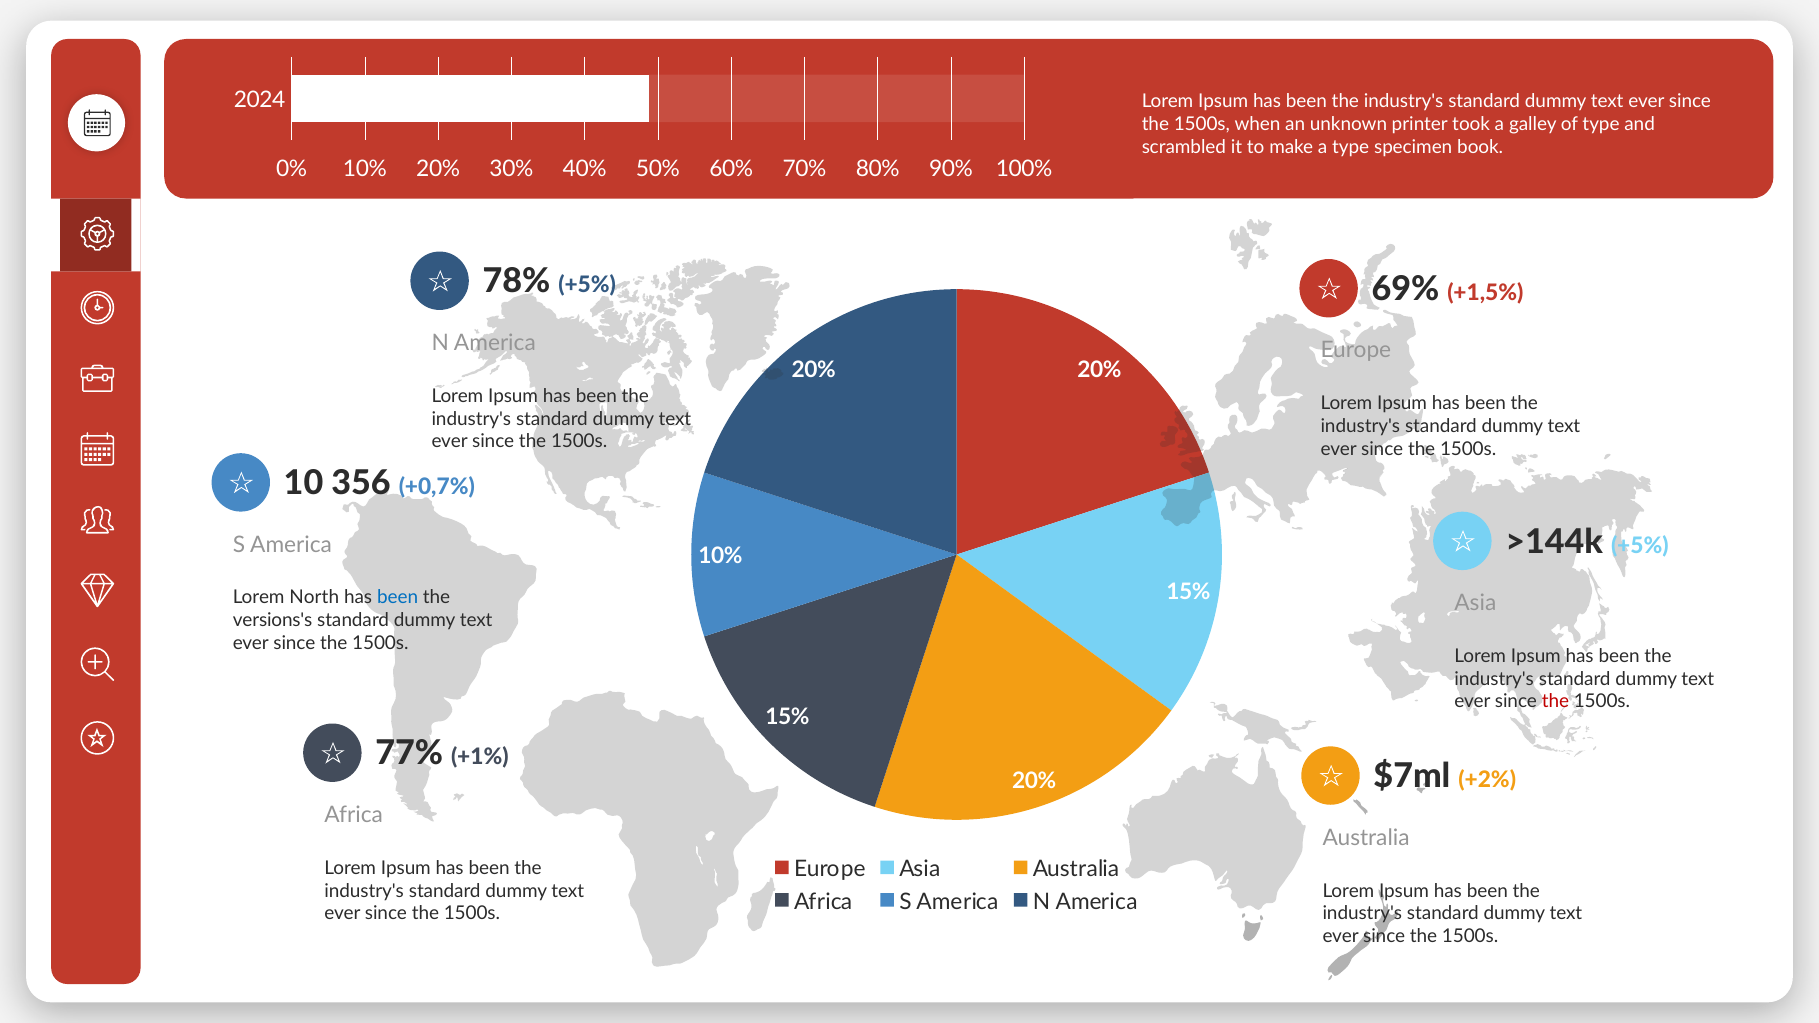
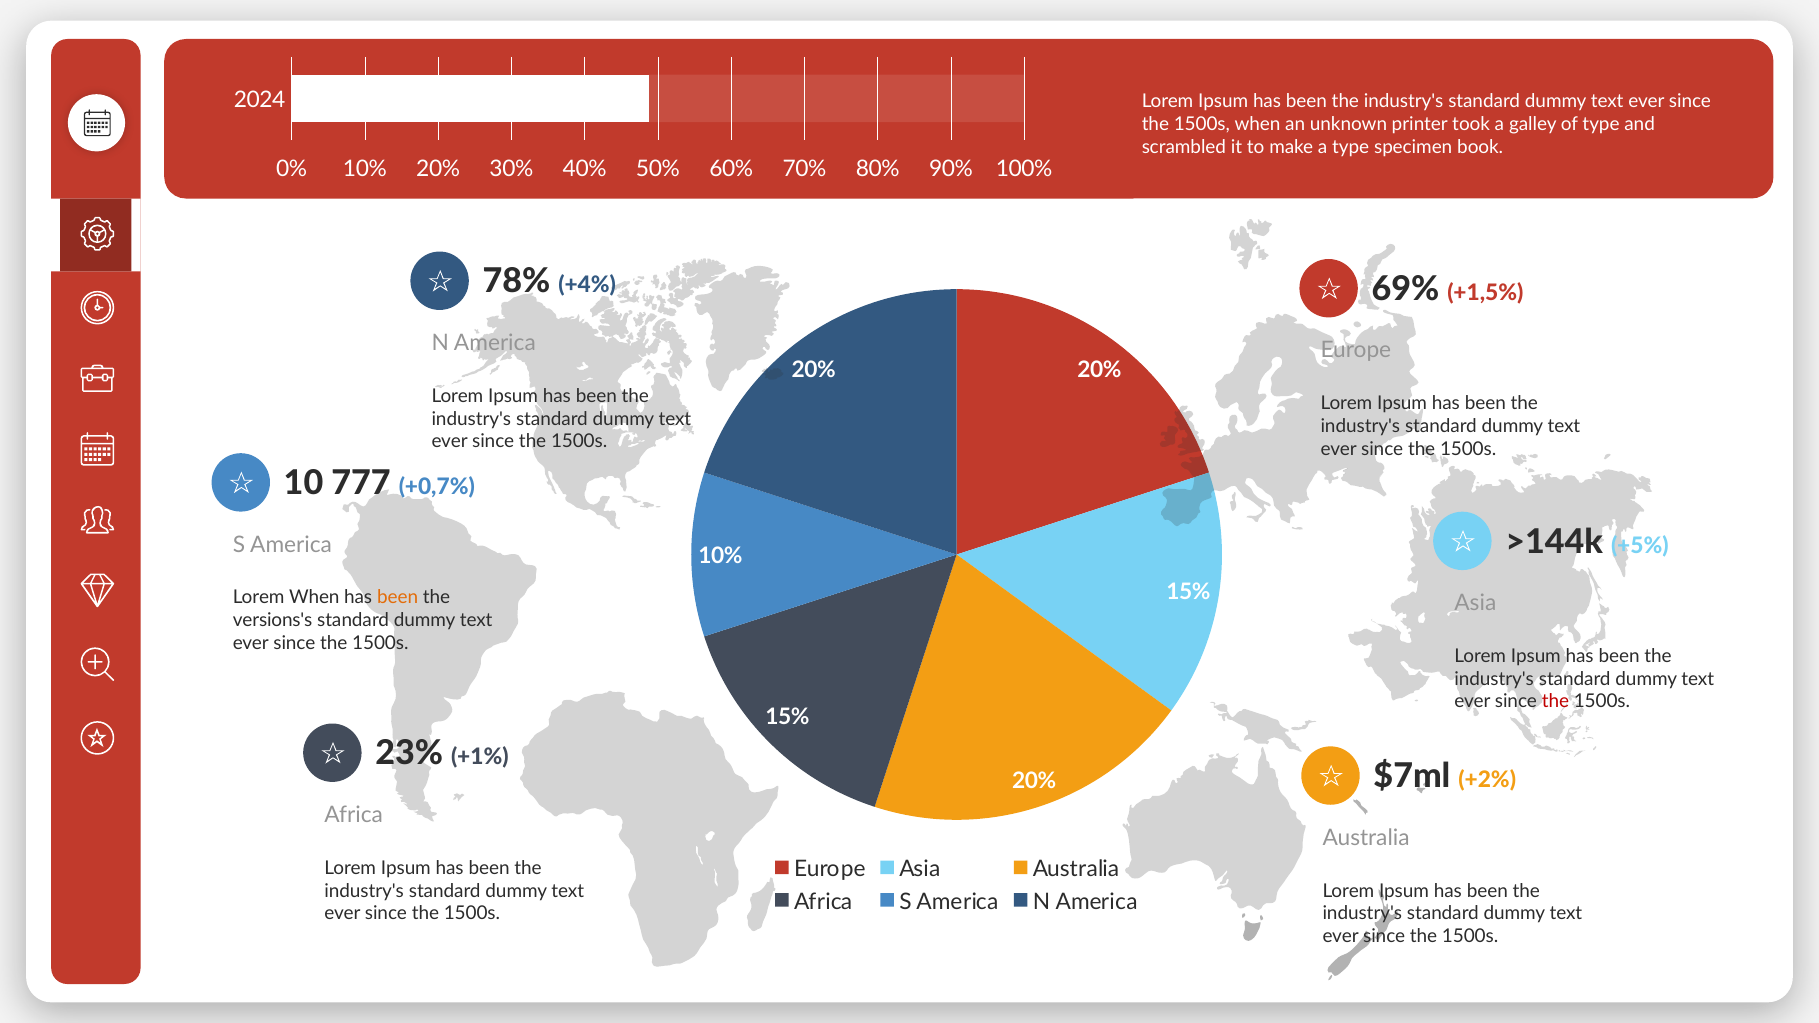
78% +5%: +5% -> +4%
356: 356 -> 777
Lorem North: North -> When
been at (398, 598) colour: blue -> orange
77%: 77% -> 23%
